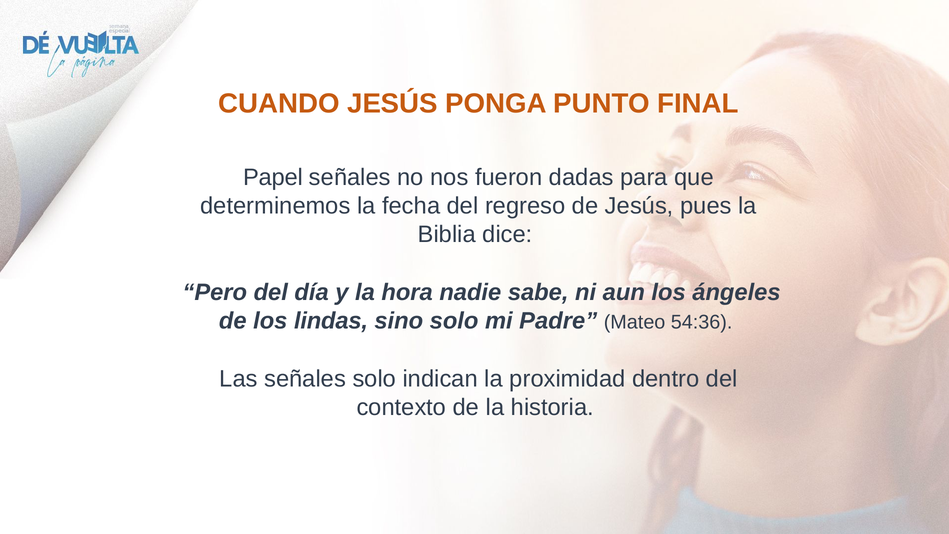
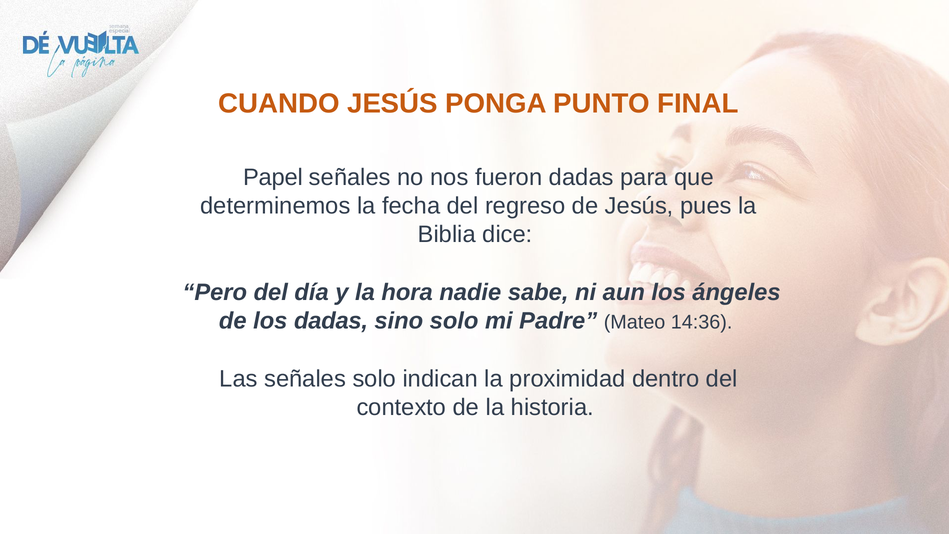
los lindas: lindas -> dadas
54:36: 54:36 -> 14:36
